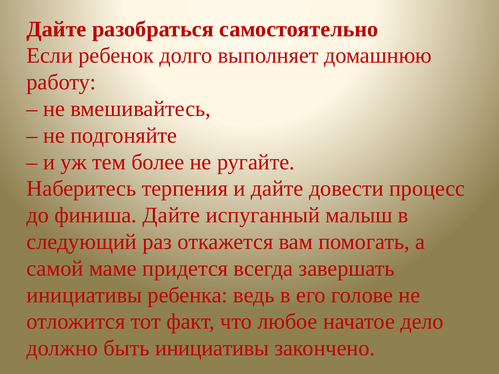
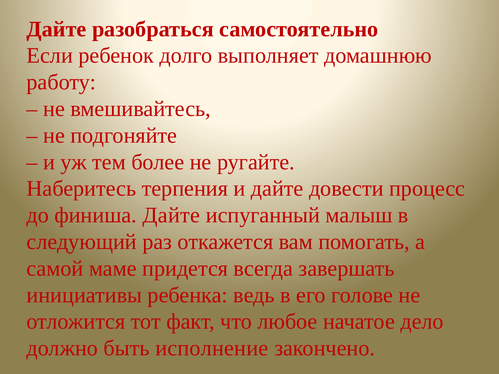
быть инициативы: инициативы -> исполнение
